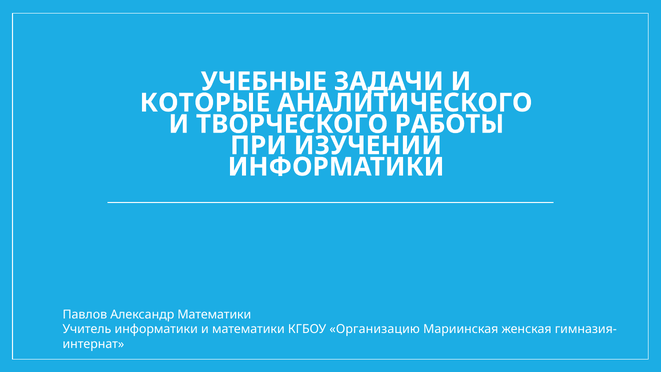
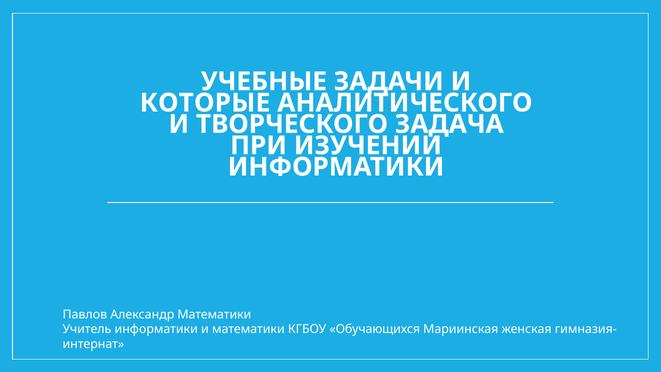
РАБОТЫ: РАБОТЫ -> ЗАДАЧА
Организацию: Организацию -> Обучающихся
